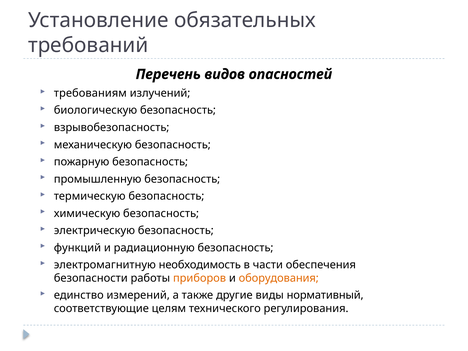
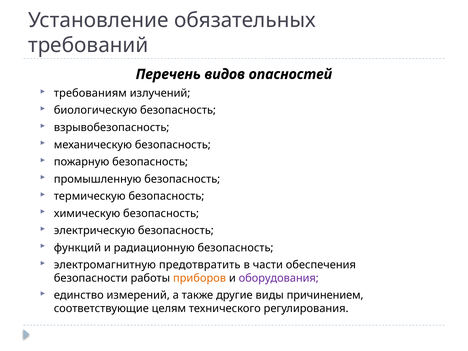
необходимость: необходимость -> предотвратить
оборудования colour: orange -> purple
нормативный: нормативный -> причинением
